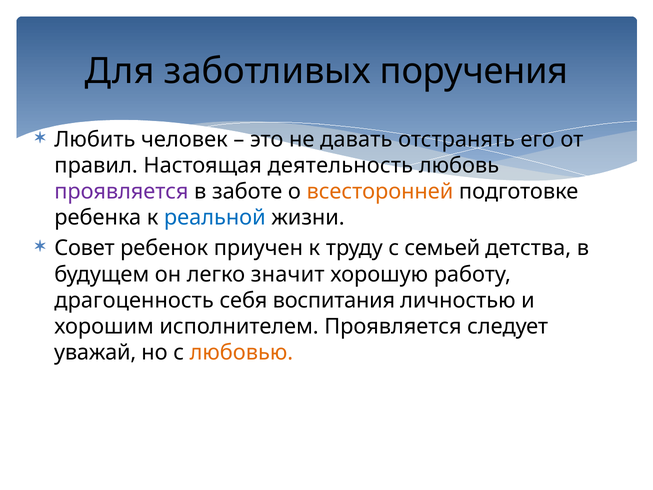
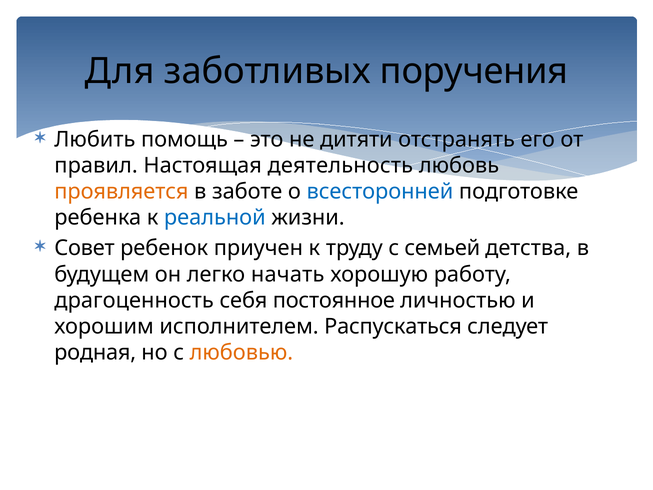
человек: человек -> помощь
давать: давать -> дитяти
проявляется at (121, 192) colour: purple -> orange
всесторонней colour: orange -> blue
значит: значит -> начать
воспитания: воспитания -> постоянное
исполнителем Проявляется: Проявляется -> Распускаться
уважай: уважай -> родная
